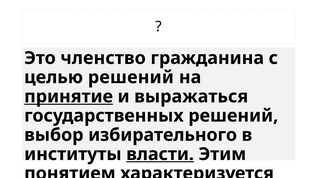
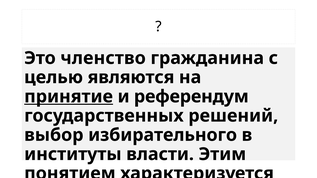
целью решений: решений -> являются
выражаться: выражаться -> референдум
власти underline: present -> none
